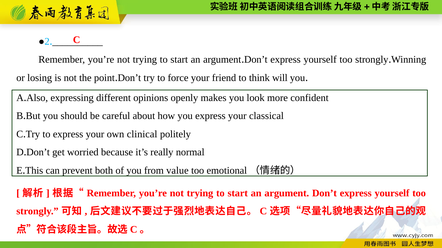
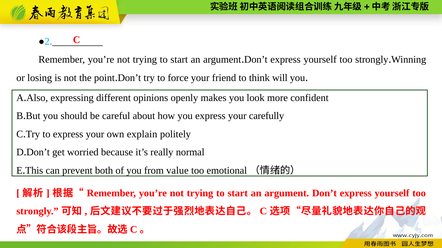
classical: classical -> carefully
clinical: clinical -> explain
